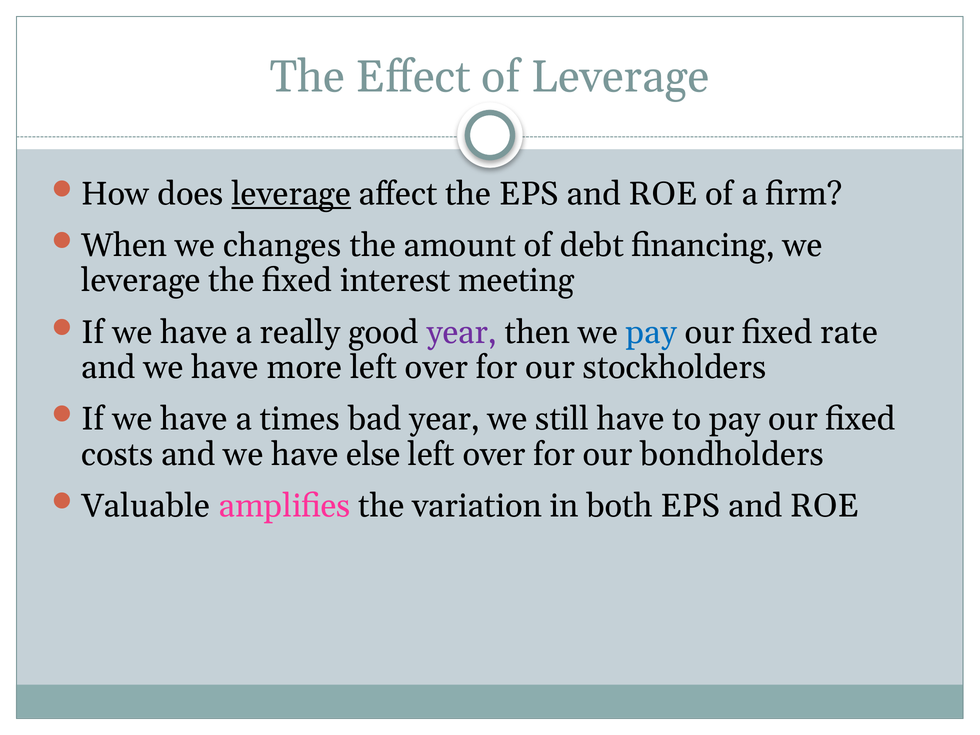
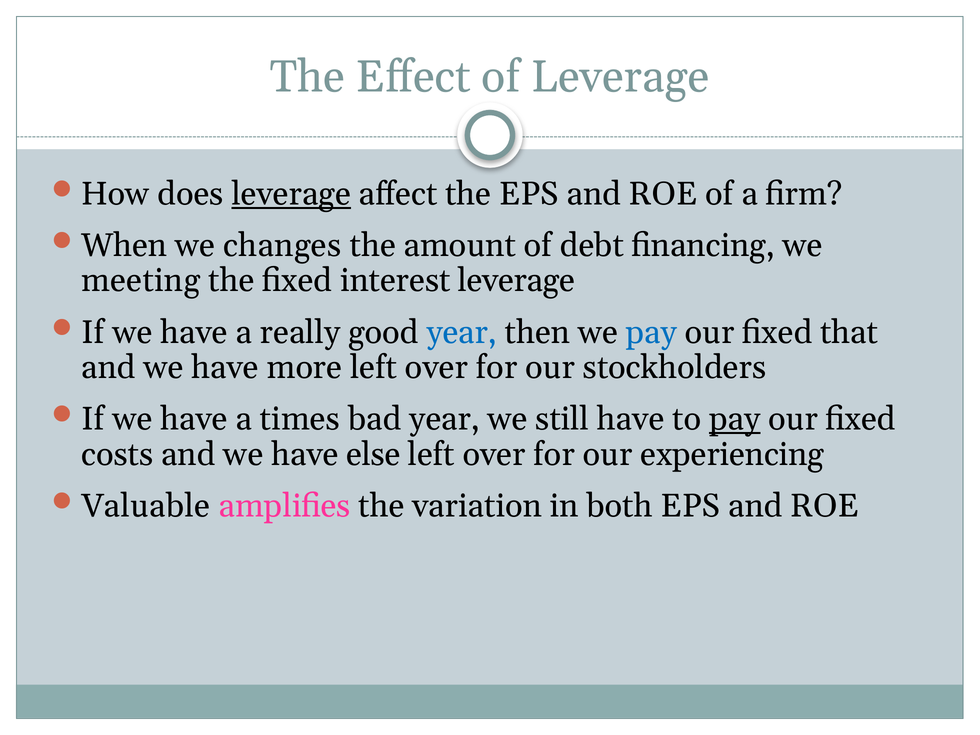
leverage at (141, 281): leverage -> meeting
interest meeting: meeting -> leverage
year at (462, 332) colour: purple -> blue
rate: rate -> that
pay at (735, 419) underline: none -> present
bondholders: bondholders -> experiencing
